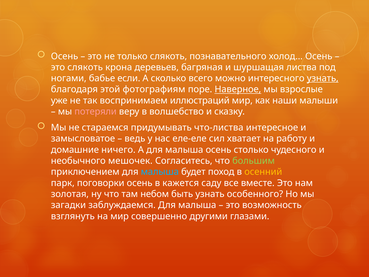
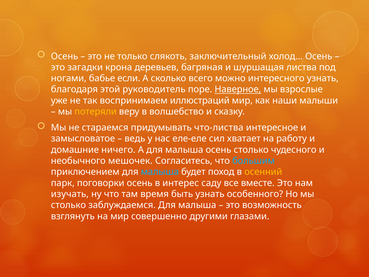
познавательного: познавательного -> заключительный
это слякоть: слякоть -> загадки
узнать at (323, 78) underline: present -> none
фотографиям: фотографиям -> руководитель
потеряли colour: pink -> yellow
большим colour: light green -> light blue
кажется: кажется -> интерес
золотая: золотая -> изучать
небом: небом -> время
загадки at (68, 205): загадки -> столько
